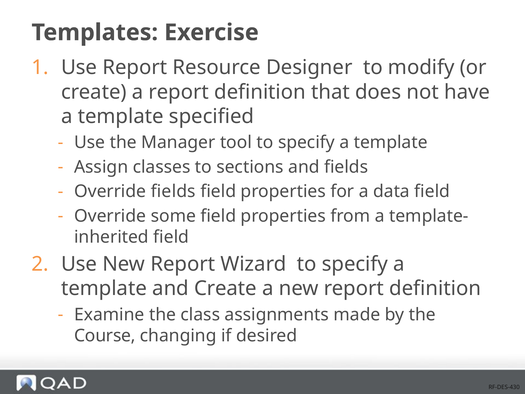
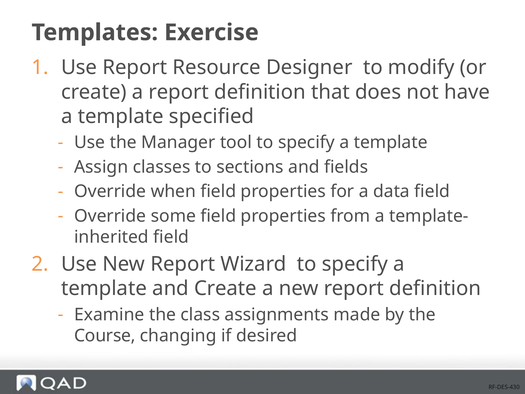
Override fields: fields -> when
